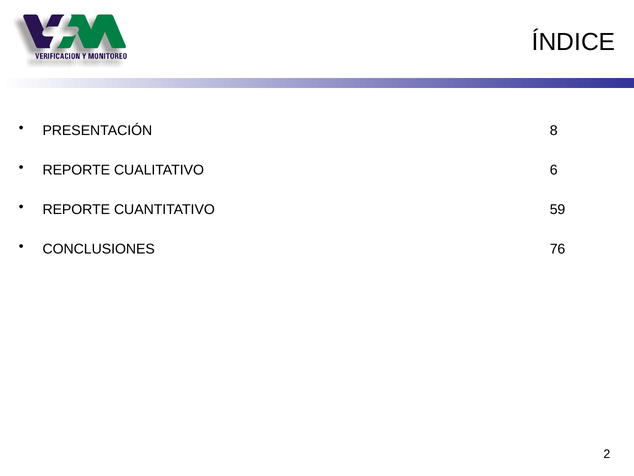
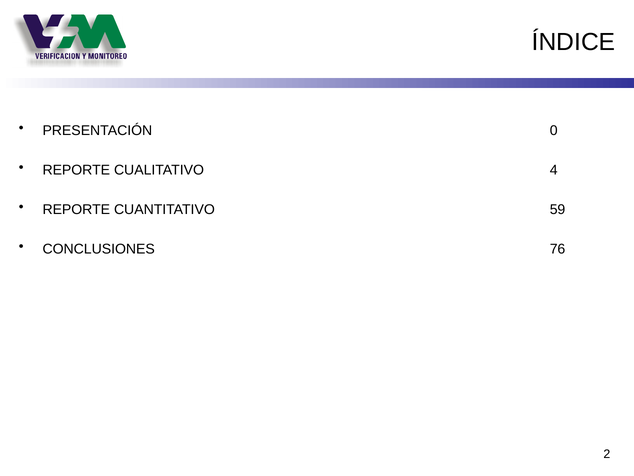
8: 8 -> 0
6: 6 -> 4
